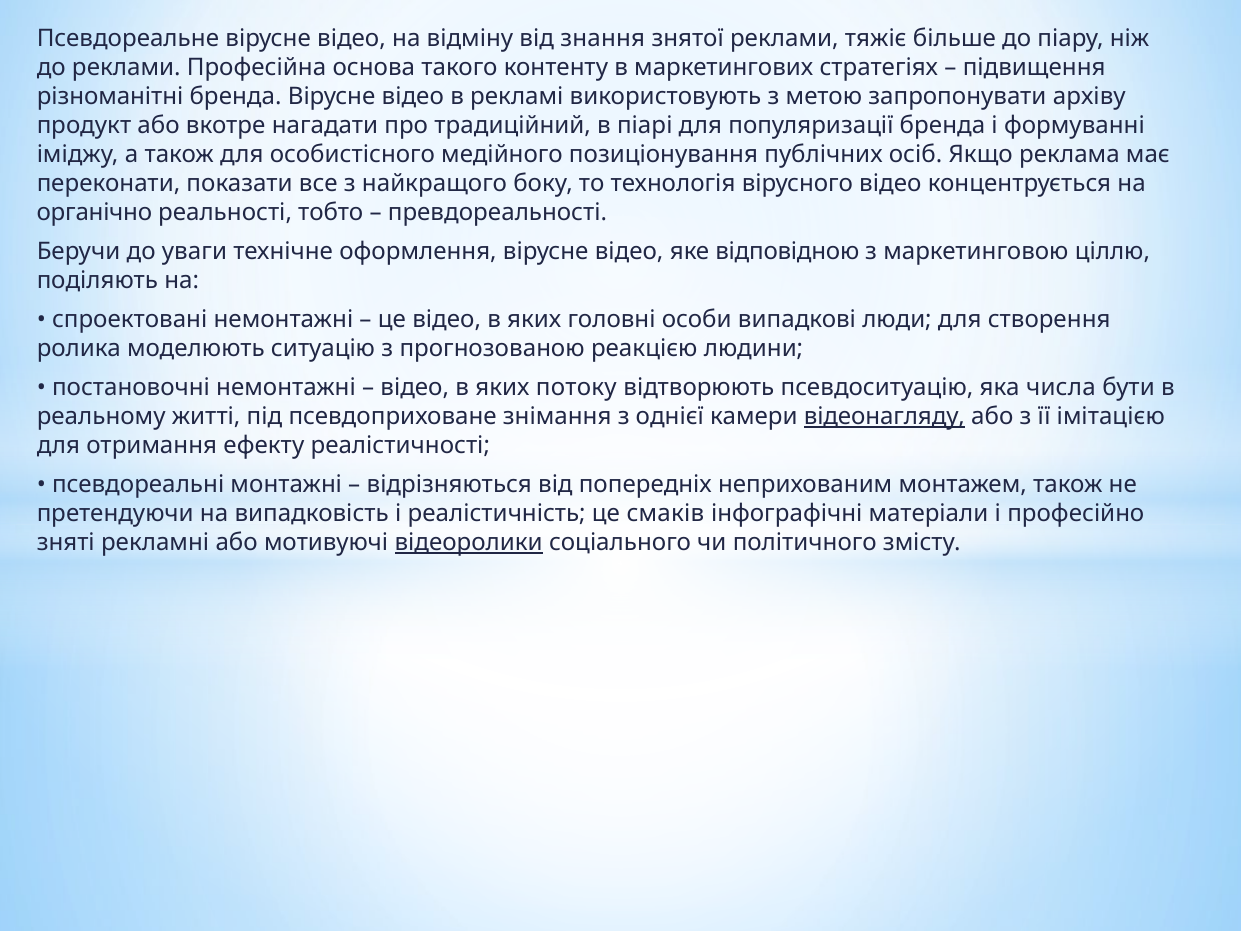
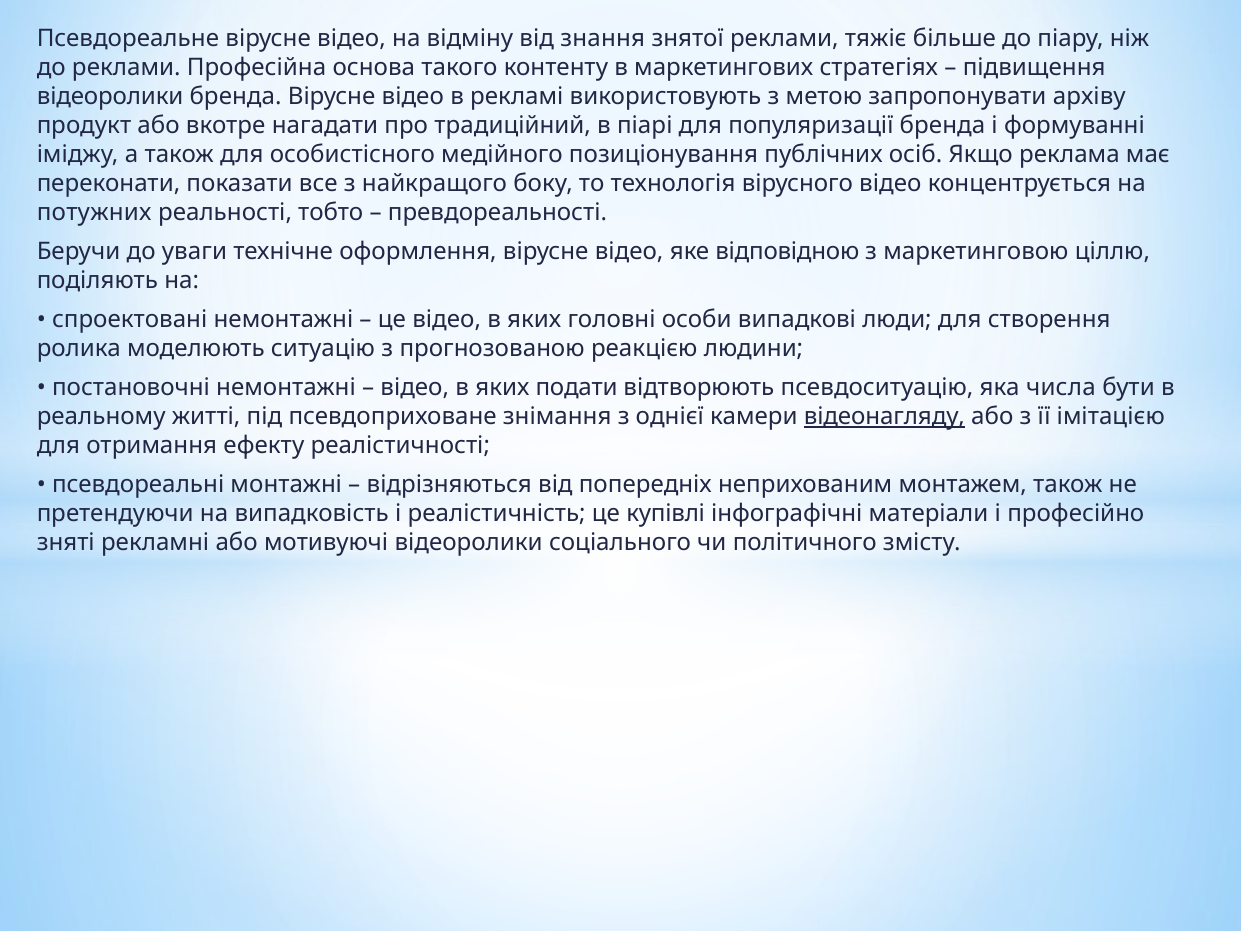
різноманітні at (110, 96): різноманітні -> відеоролики
органічно: органічно -> потужних
потоку: потоку -> подати
смаків: смаків -> купівлі
відеоролики at (469, 543) underline: present -> none
